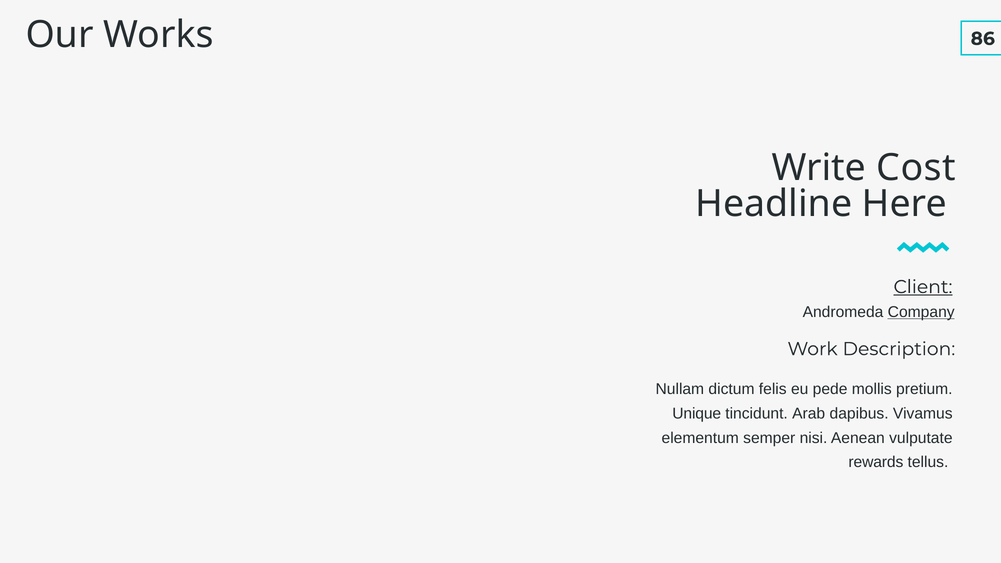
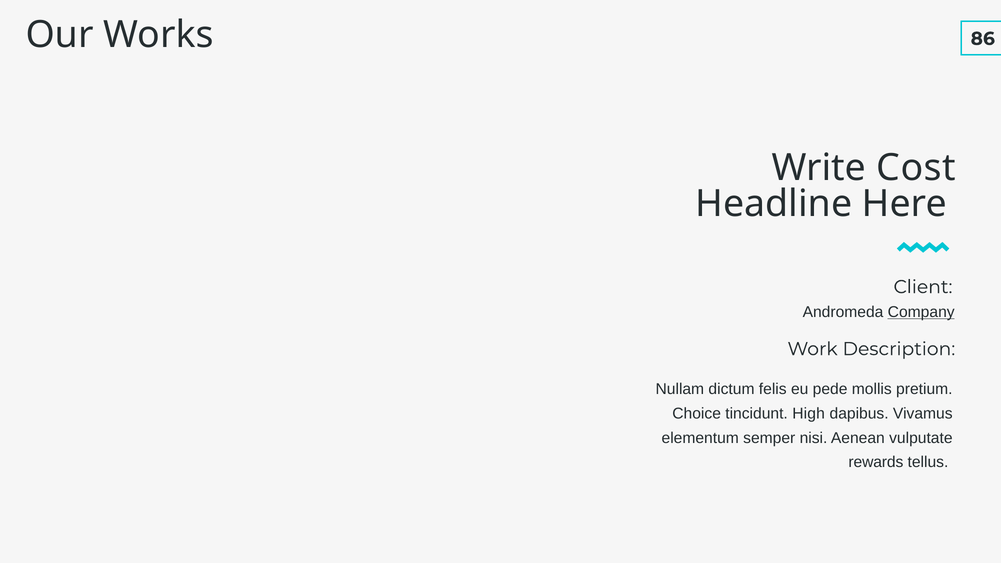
Client underline: present -> none
Unique: Unique -> Choice
Arab: Arab -> High
